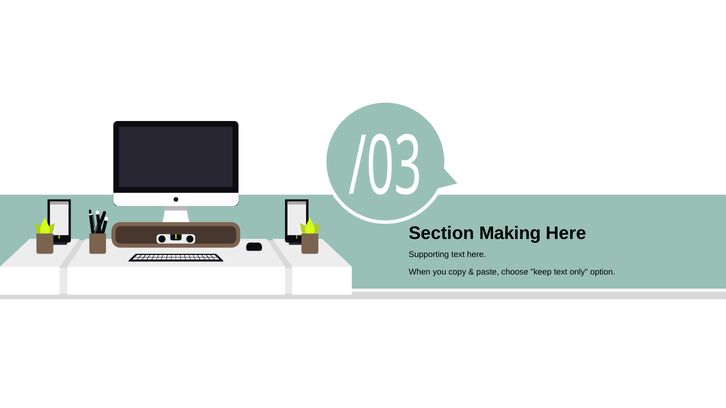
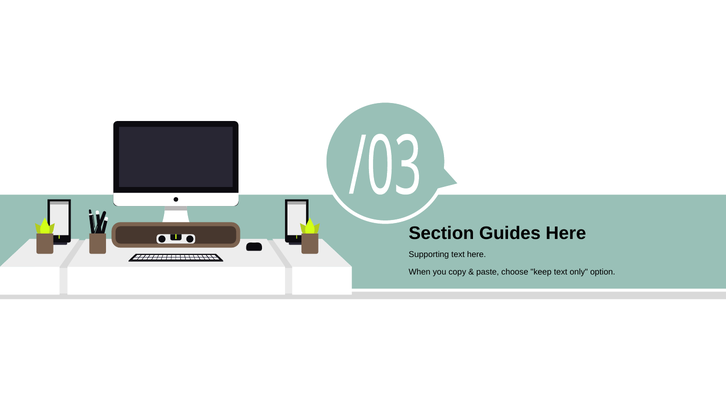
Making: Making -> Guides
